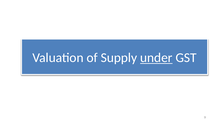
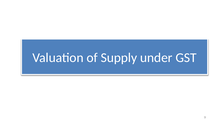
under underline: present -> none
